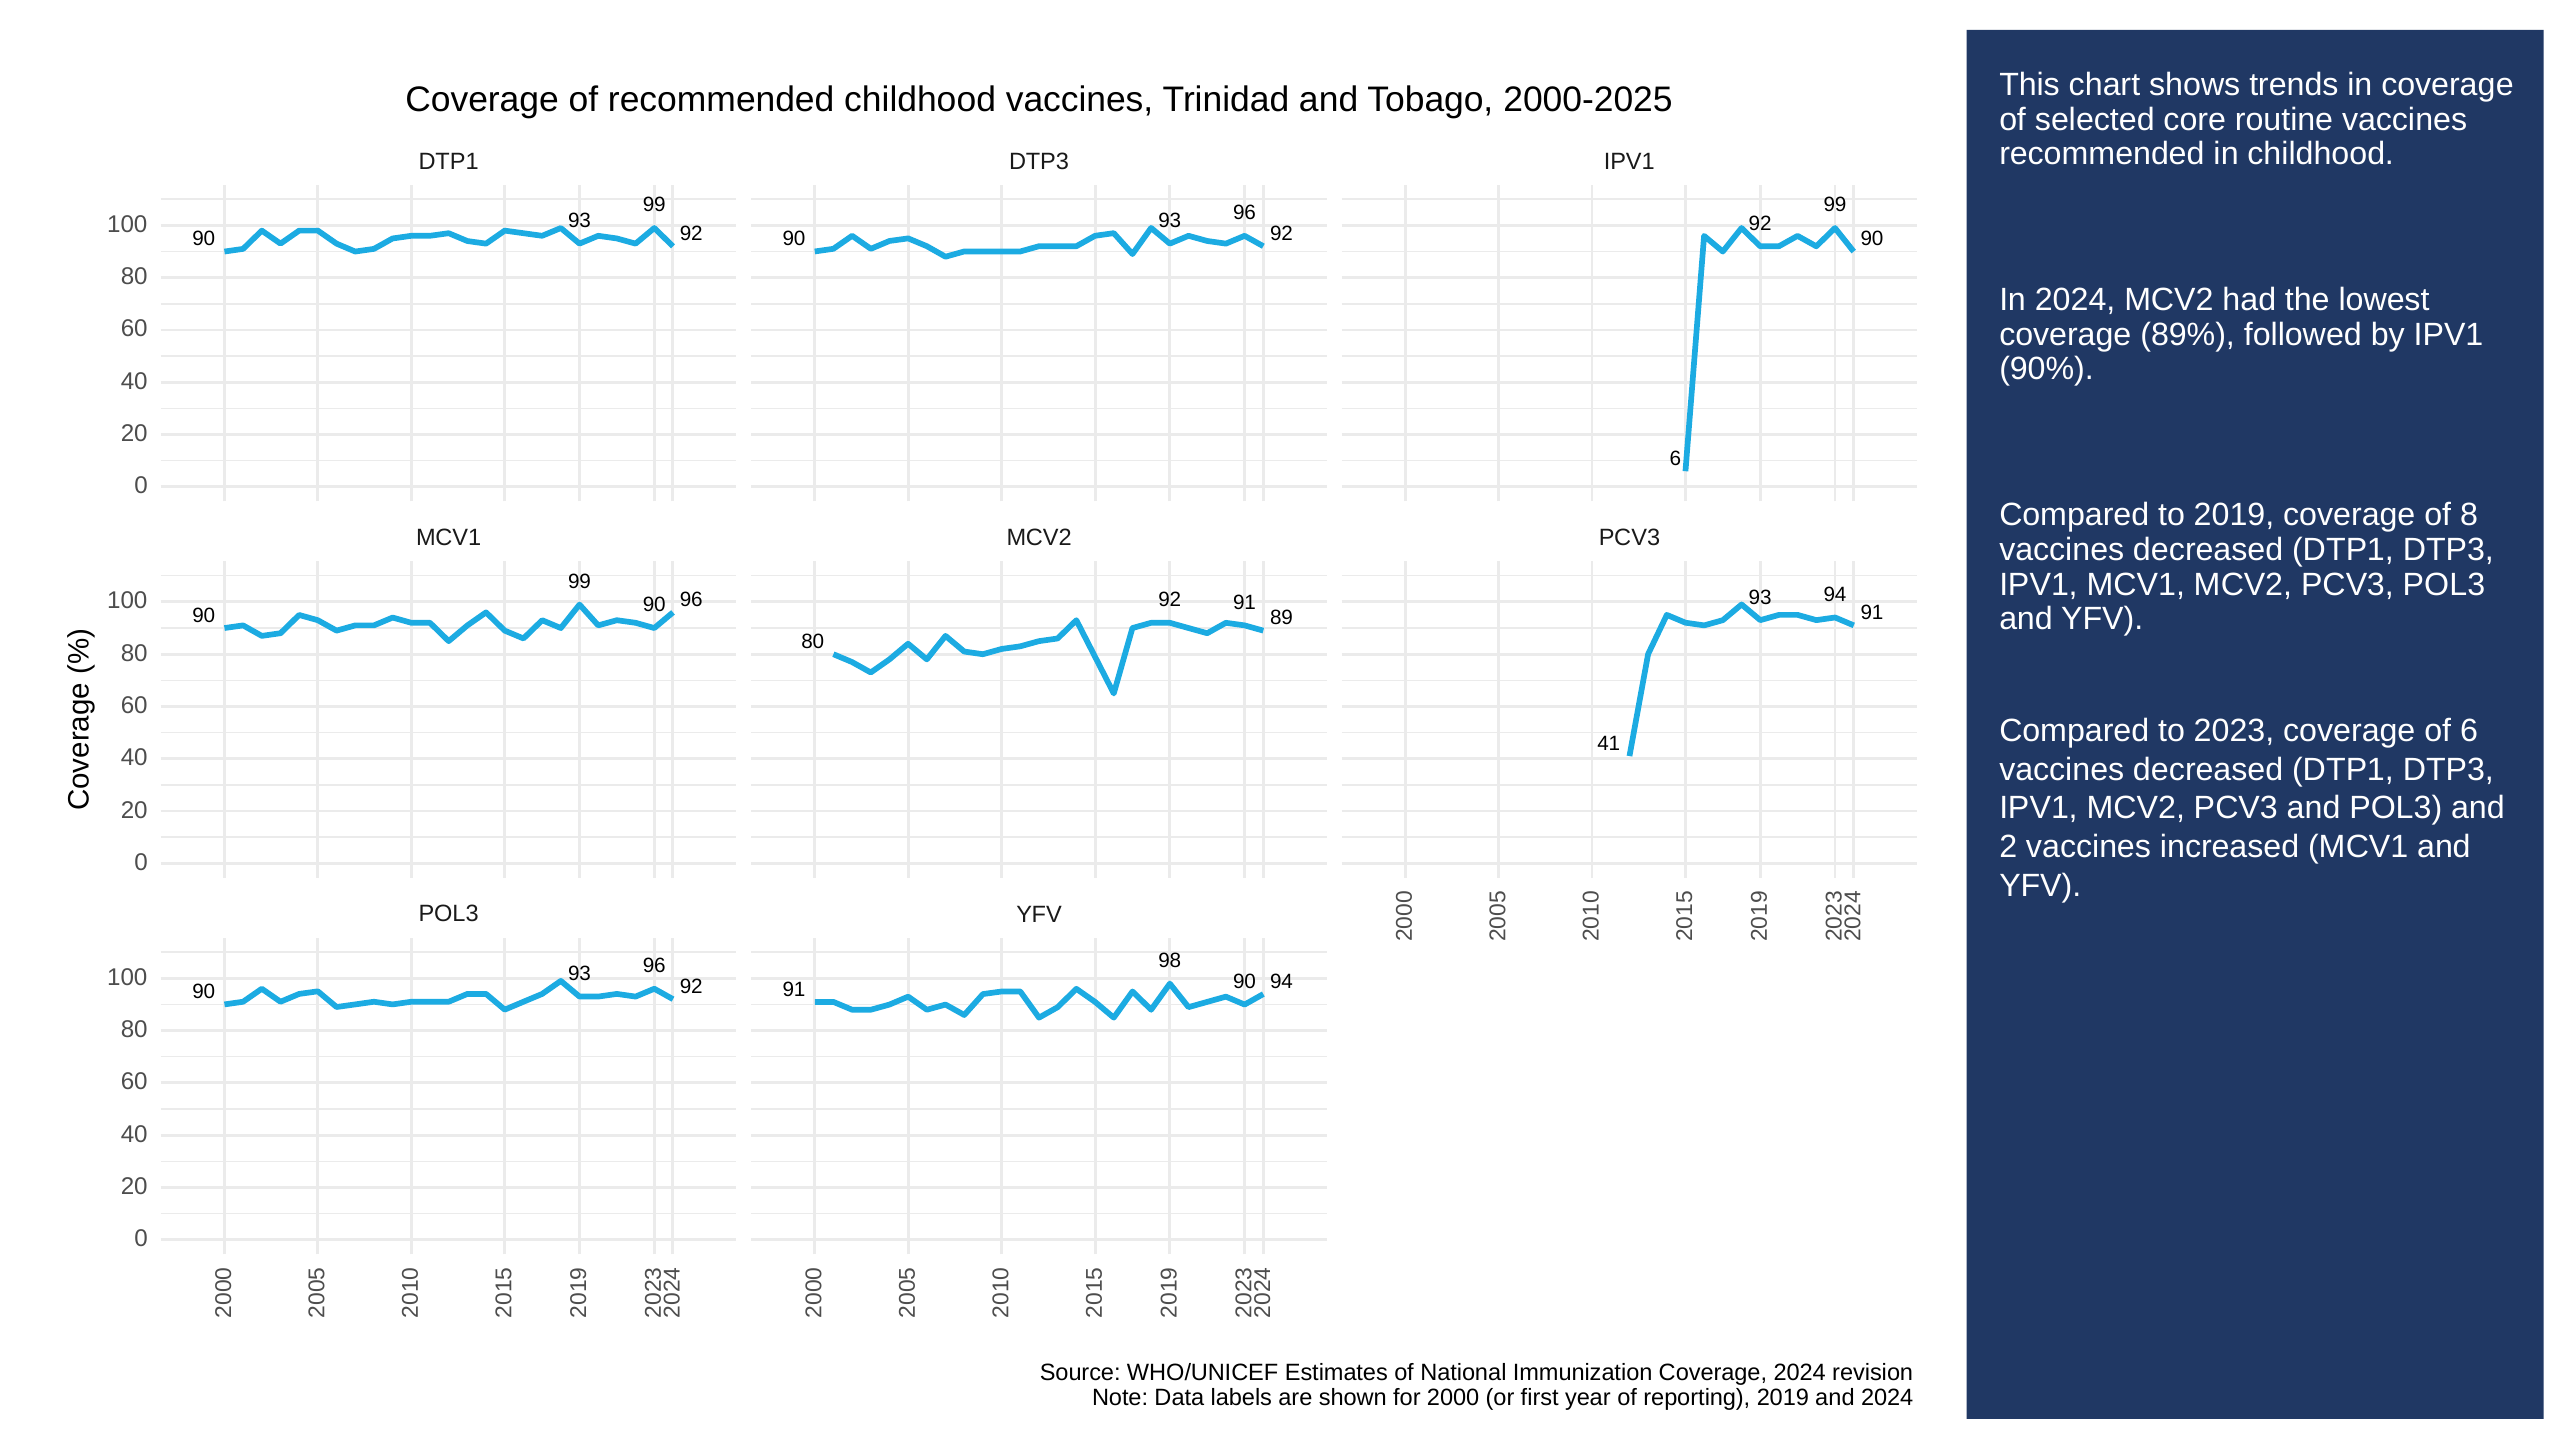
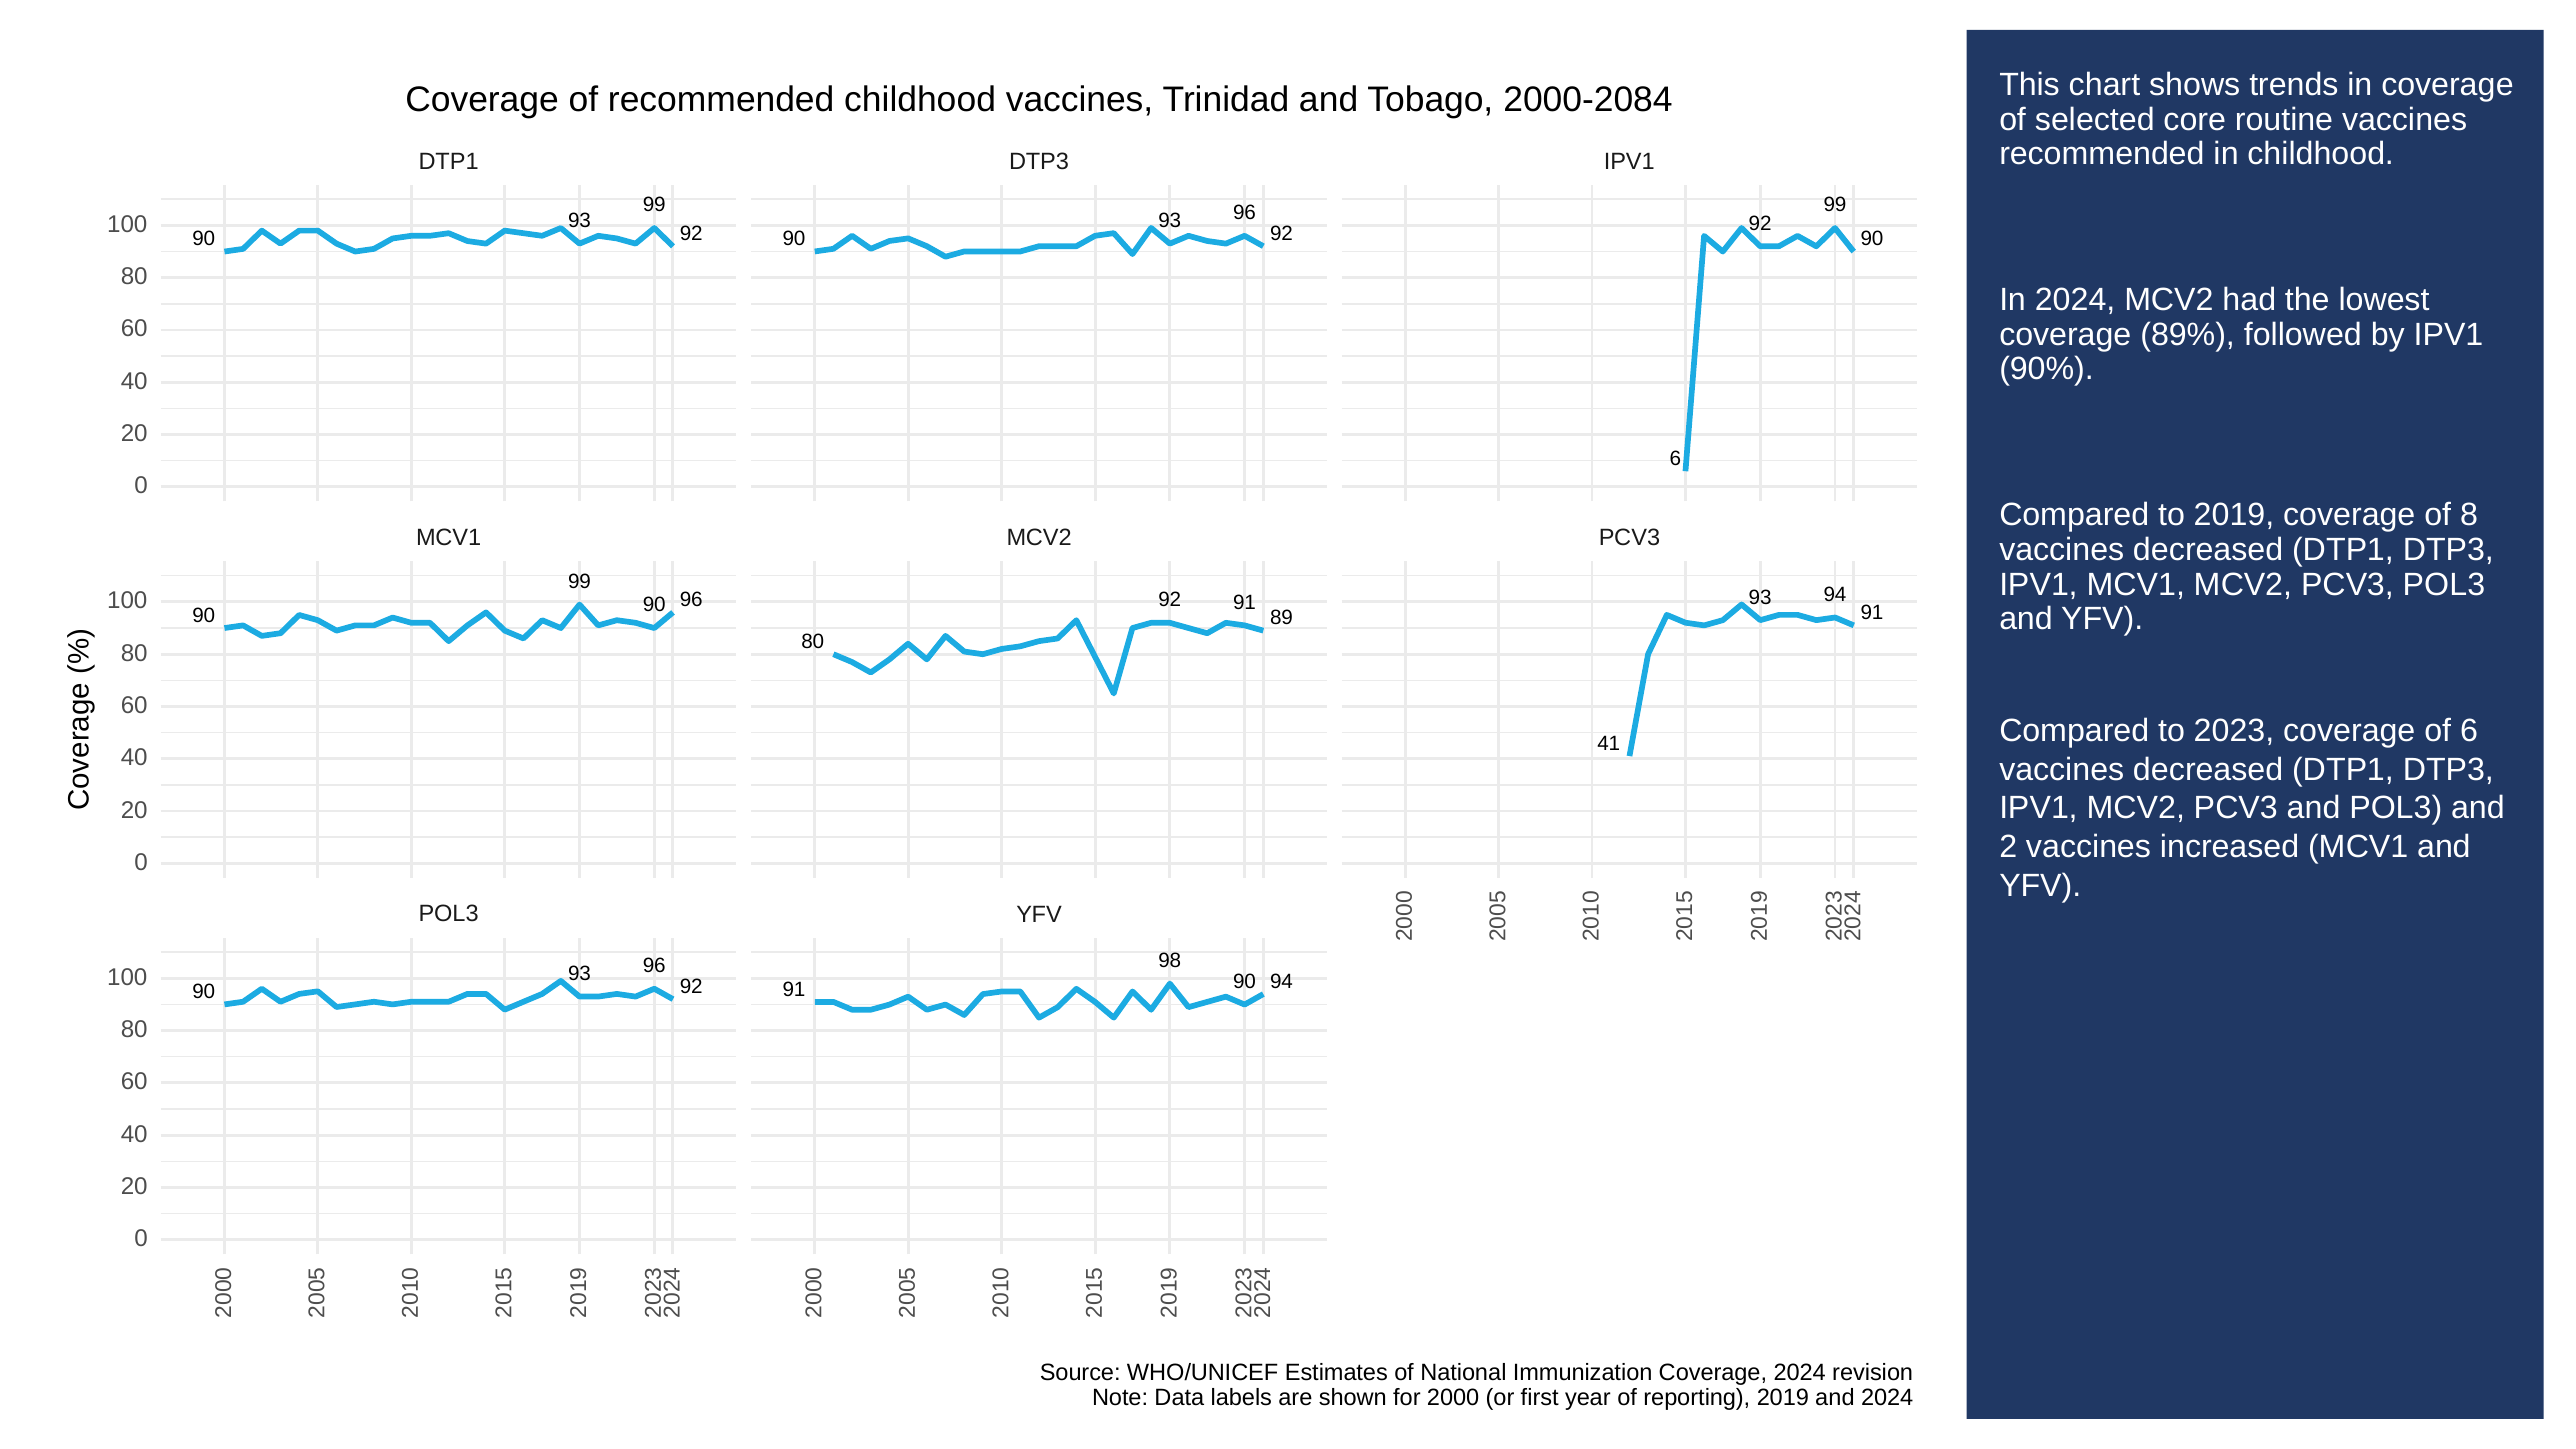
2000-2025: 2000-2025 -> 2000-2084
